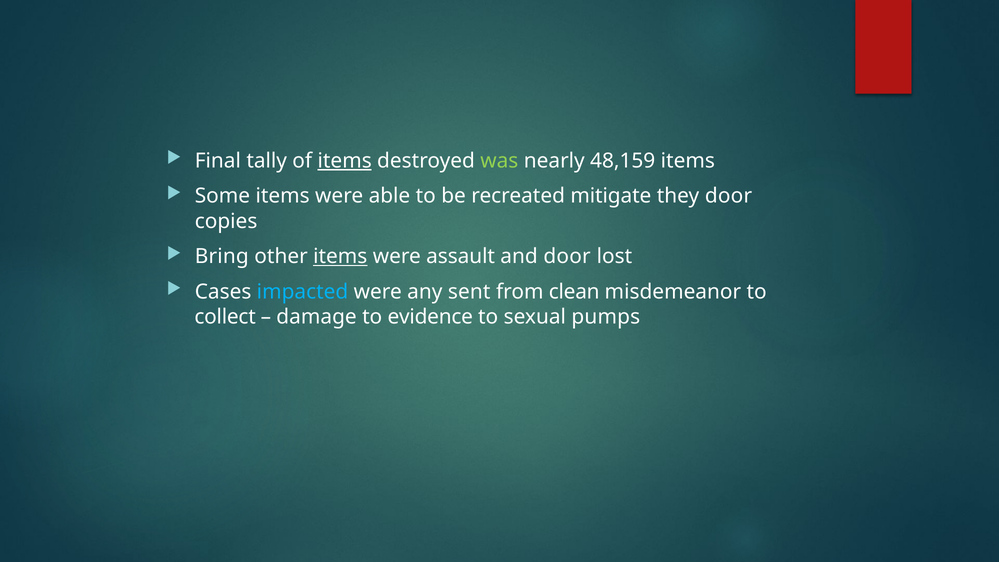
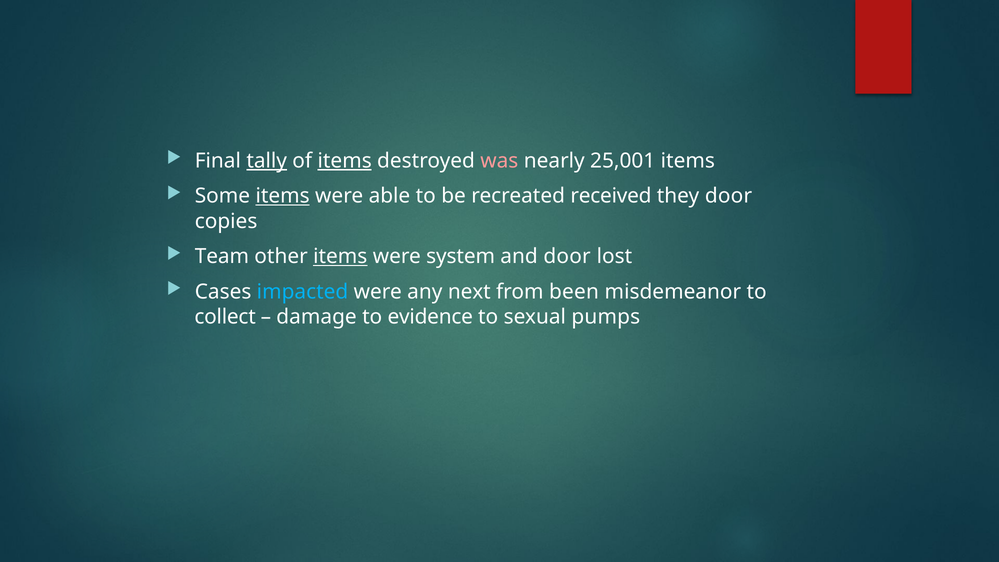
tally underline: none -> present
was colour: light green -> pink
48,159: 48,159 -> 25,001
items at (283, 196) underline: none -> present
mitigate: mitigate -> received
Bring: Bring -> Team
assault: assault -> system
sent: sent -> next
clean: clean -> been
